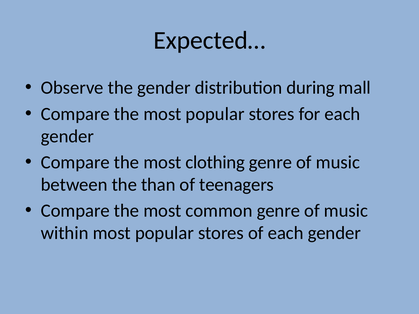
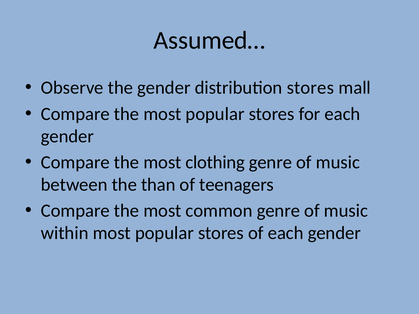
Expected…: Expected… -> Assumed…
distribution during: during -> stores
